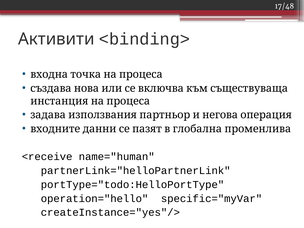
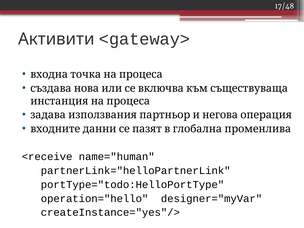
<binding>: <binding> -> <gateway>
specific="myVar: specific="myVar -> designer="myVar
